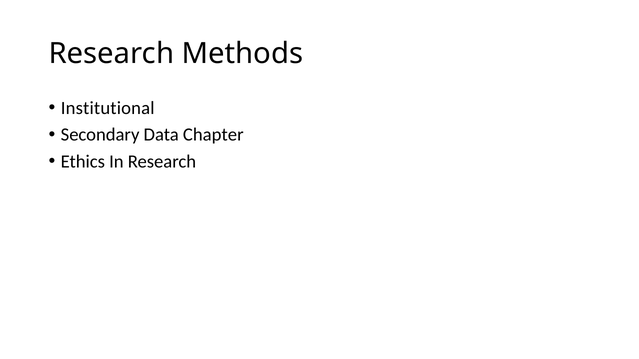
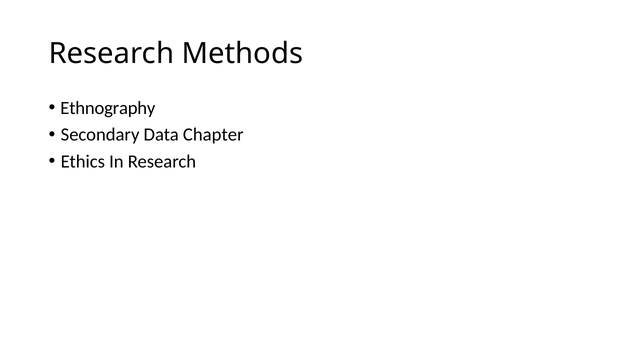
Institutional: Institutional -> Ethnography
